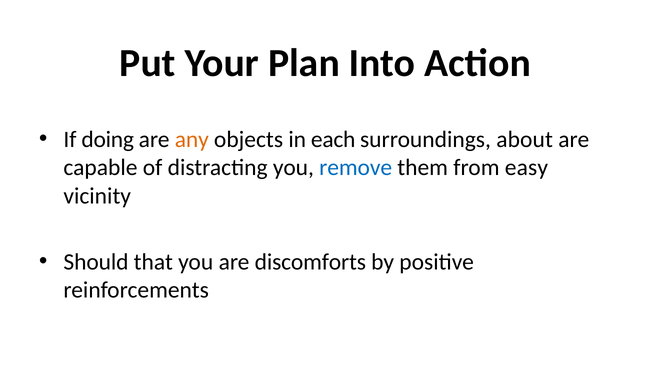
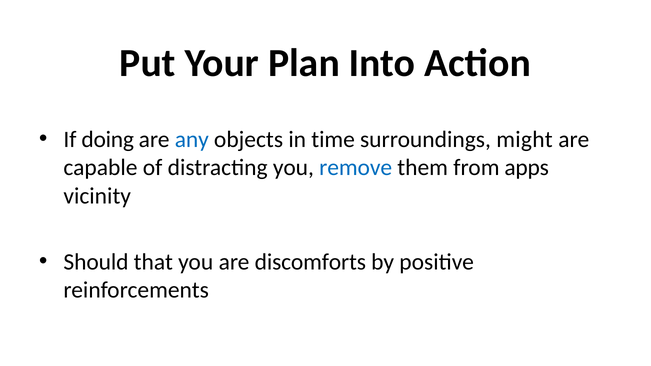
any colour: orange -> blue
each: each -> time
about: about -> might
easy: easy -> apps
